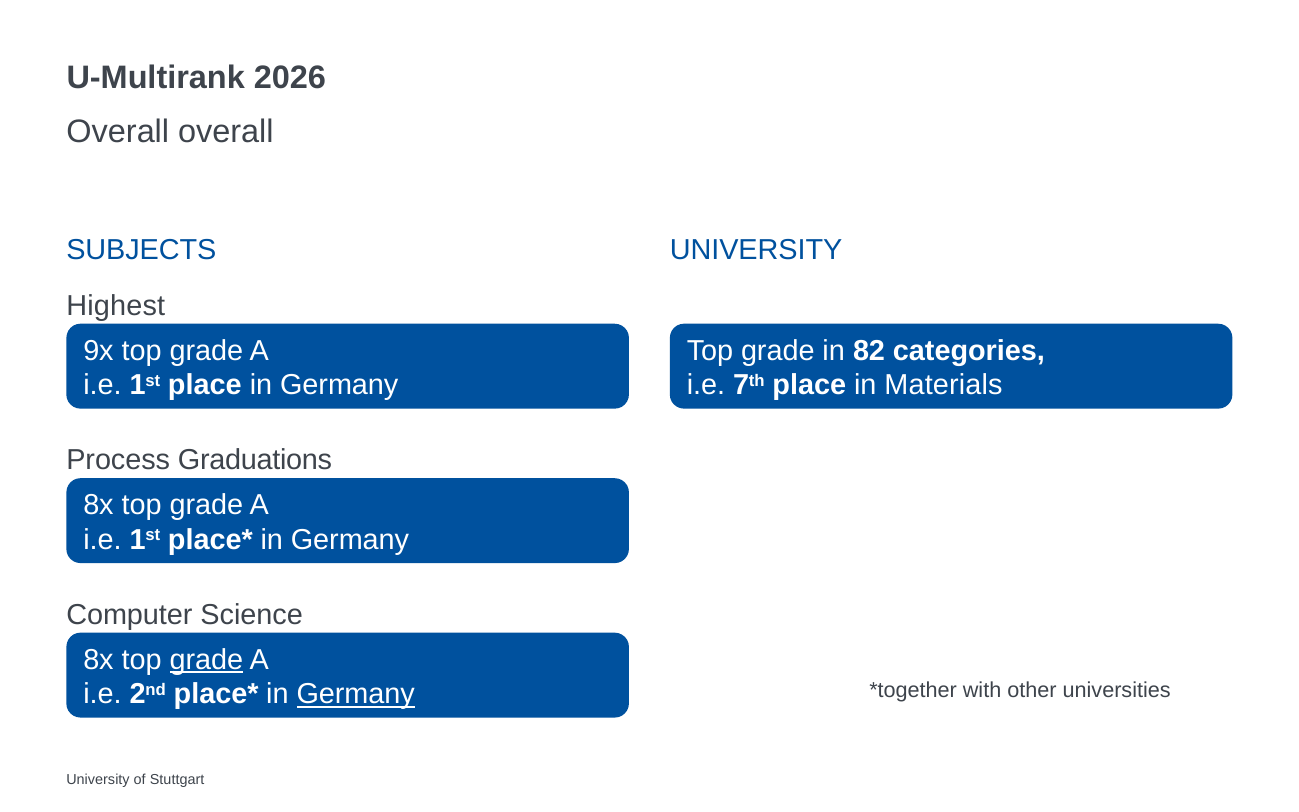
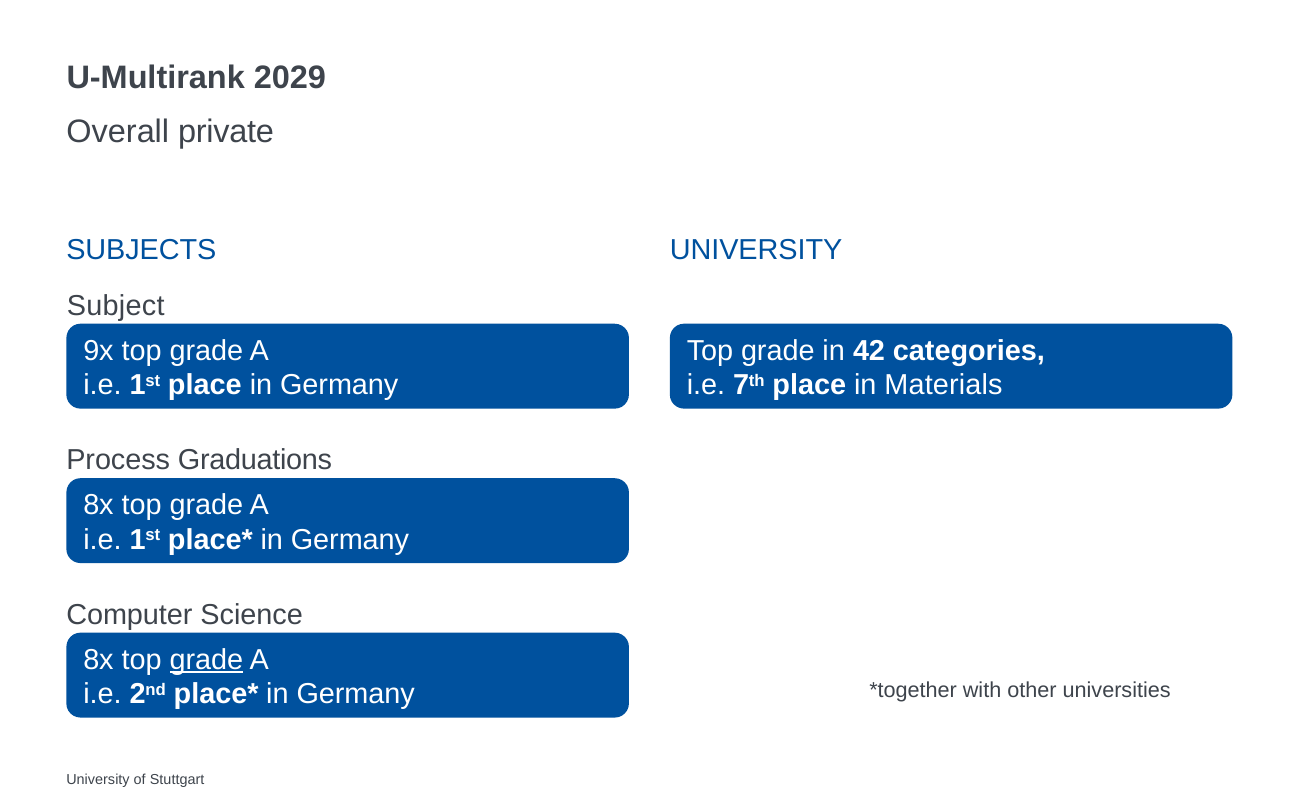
2026: 2026 -> 2029
Overall overall: overall -> private
Highest: Highest -> Subject
82: 82 -> 42
Germany at (356, 694) underline: present -> none
